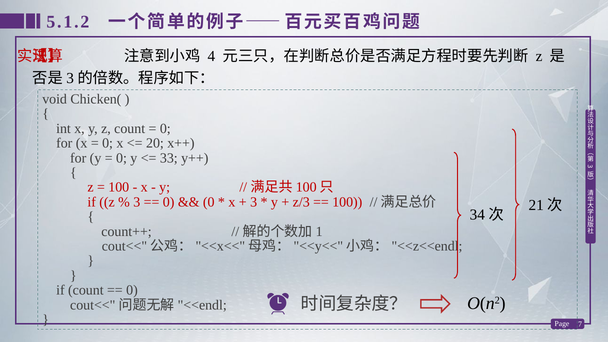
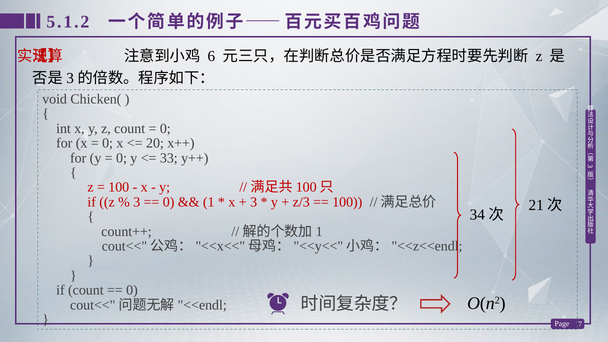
4: 4 -> 6
0 at (209, 202): 0 -> 1
